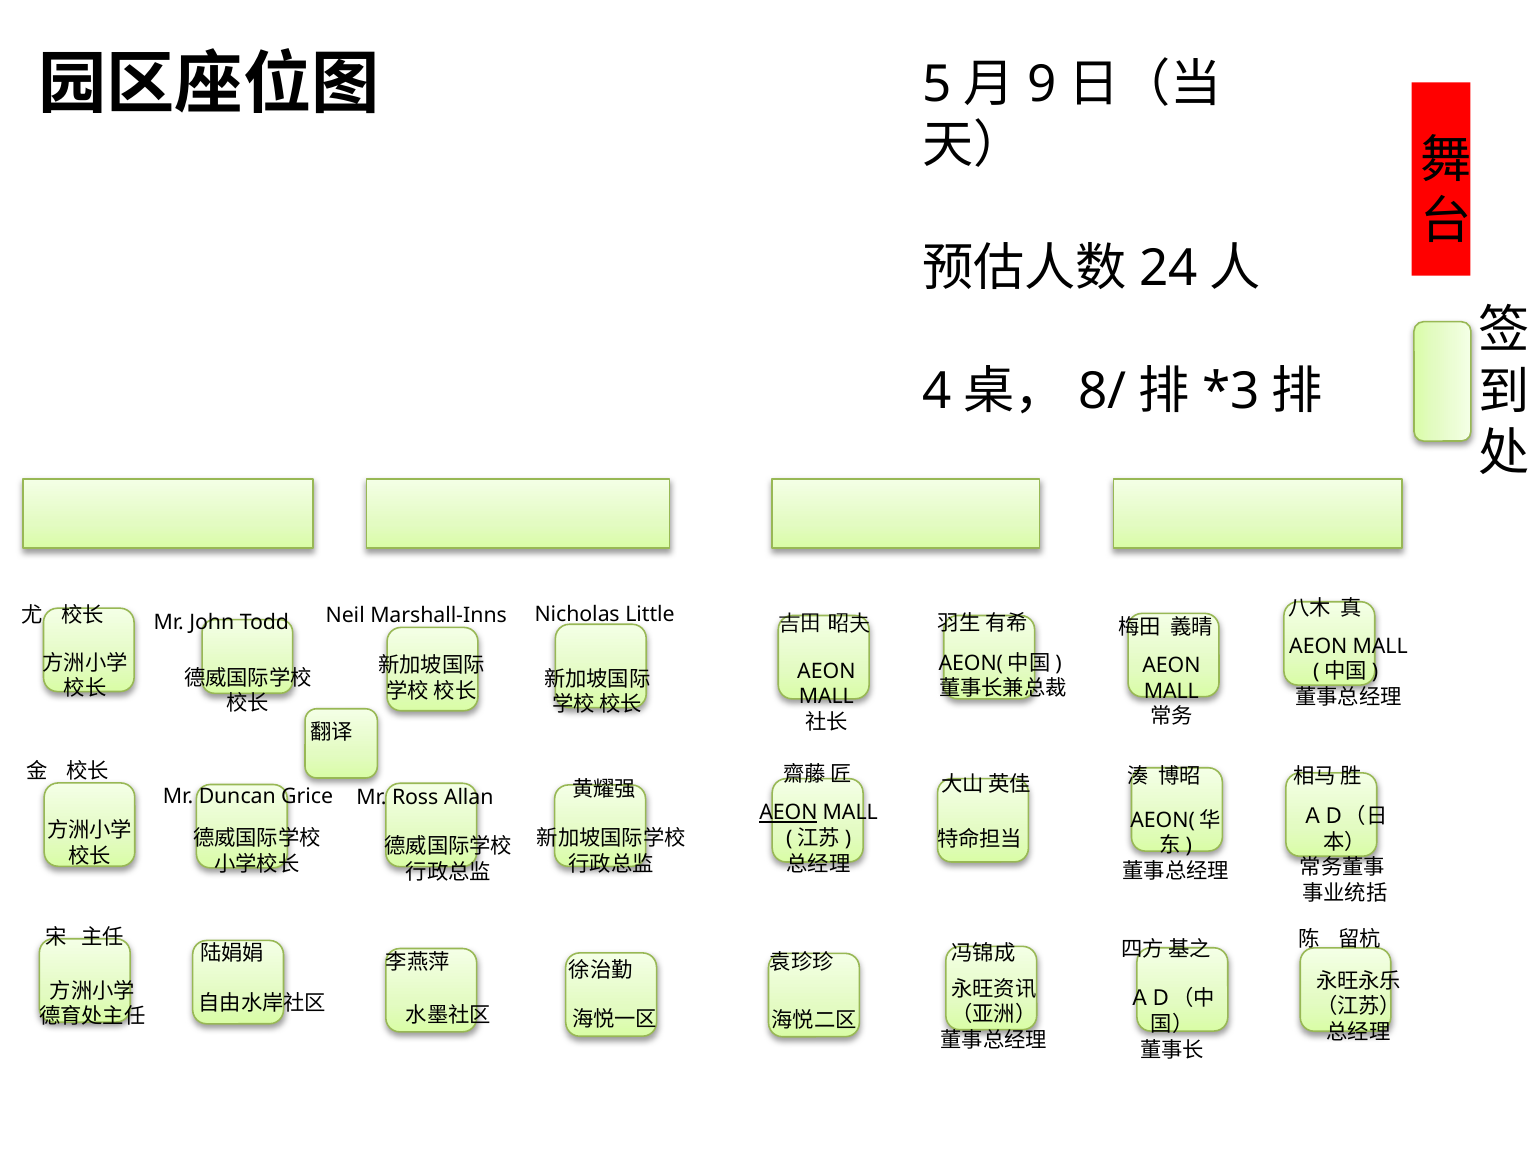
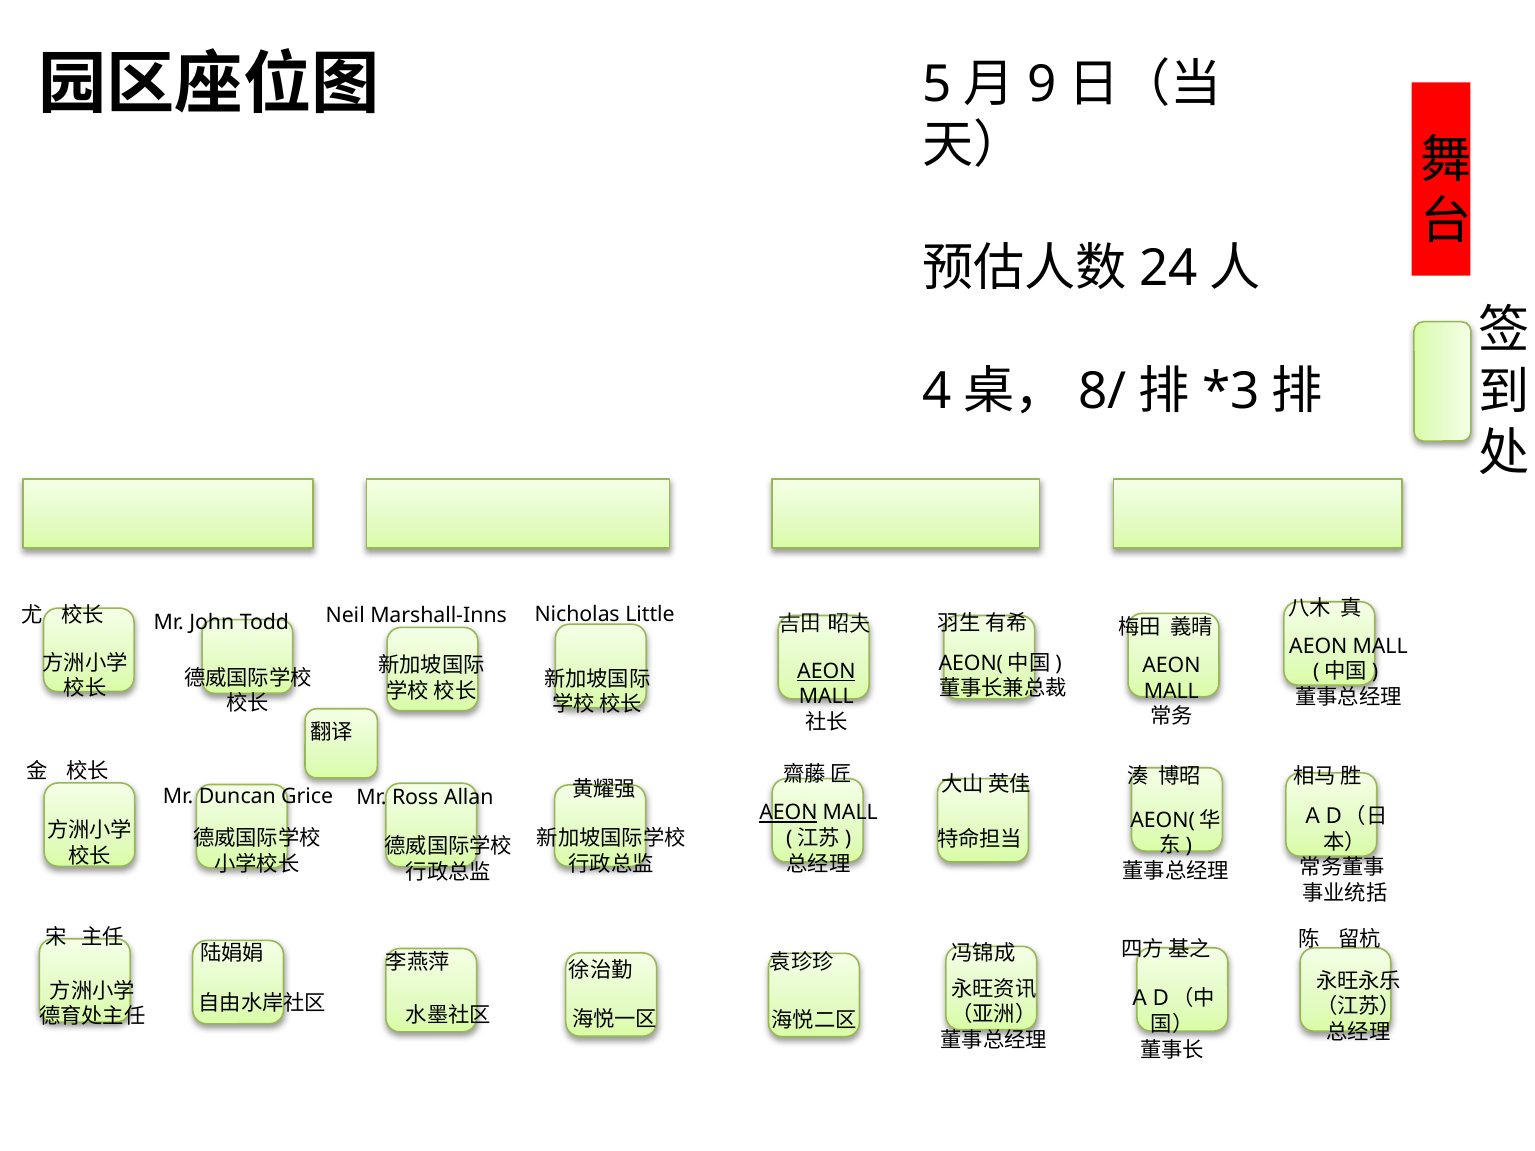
AEON at (826, 671) underline: none -> present
